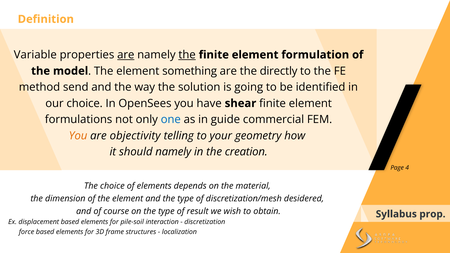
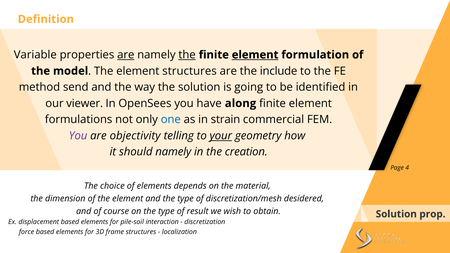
element at (255, 55) underline: none -> present
element something: something -> structures
directly: directly -> include
our choice: choice -> viewer
shear: shear -> along
guide: guide -> strain
You at (78, 136) colour: orange -> purple
your underline: none -> present
Syllabus at (396, 214): Syllabus -> Solution
